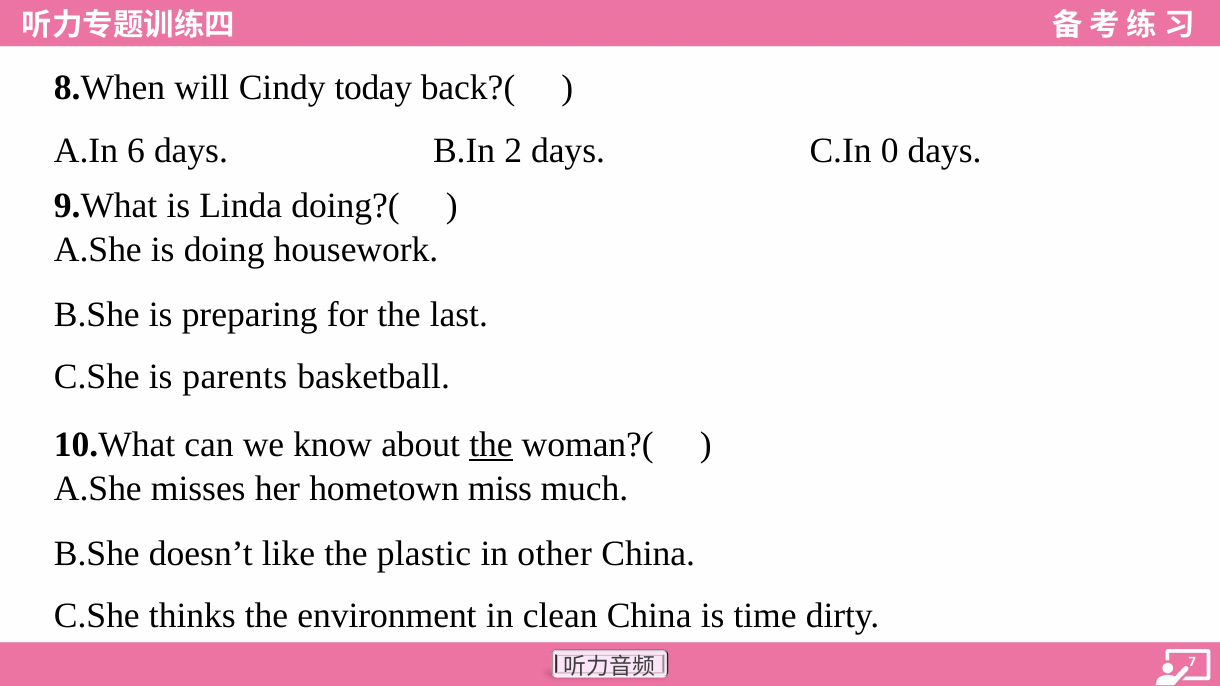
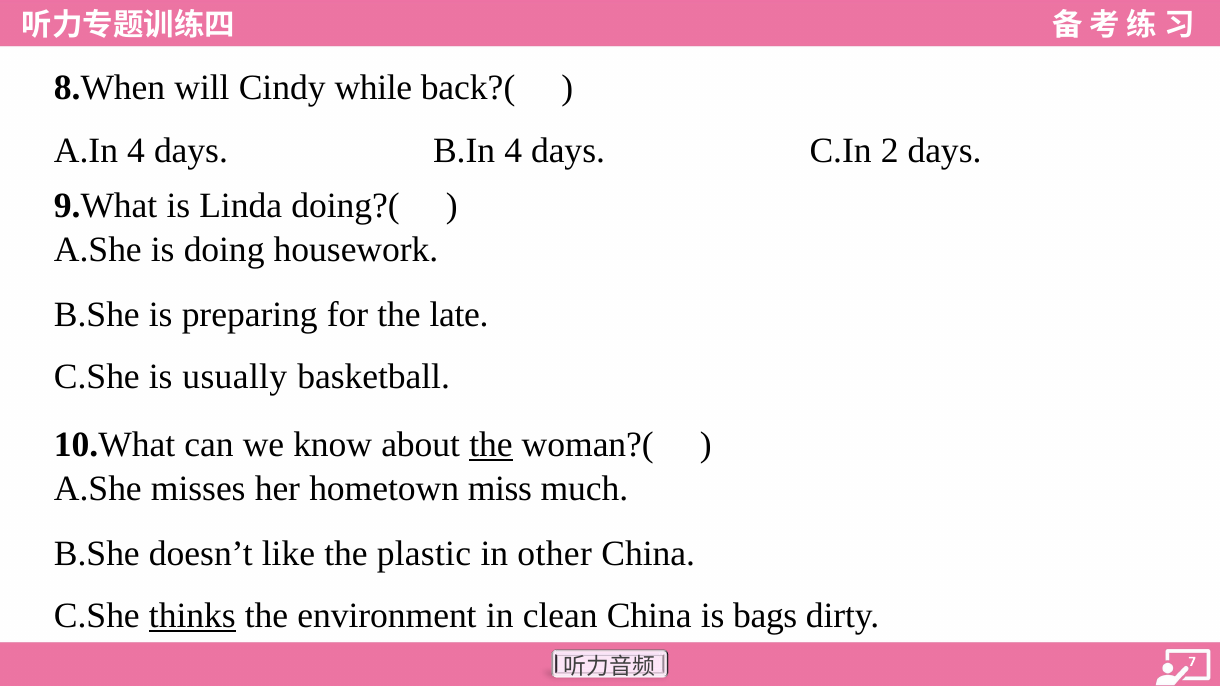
today: today -> while
A.In 6: 6 -> 4
B.In 2: 2 -> 4
0: 0 -> 2
last: last -> late
parents: parents -> usually
thinks underline: none -> present
time: time -> bags
